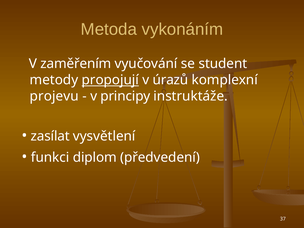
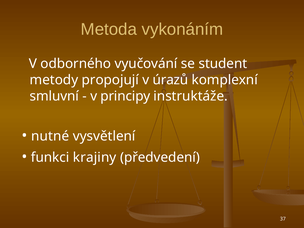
zaměřením: zaměřením -> odborného
propojují underline: present -> none
projevu: projevu -> smluvní
zasílat: zasílat -> nutné
diplom: diplom -> krajiny
